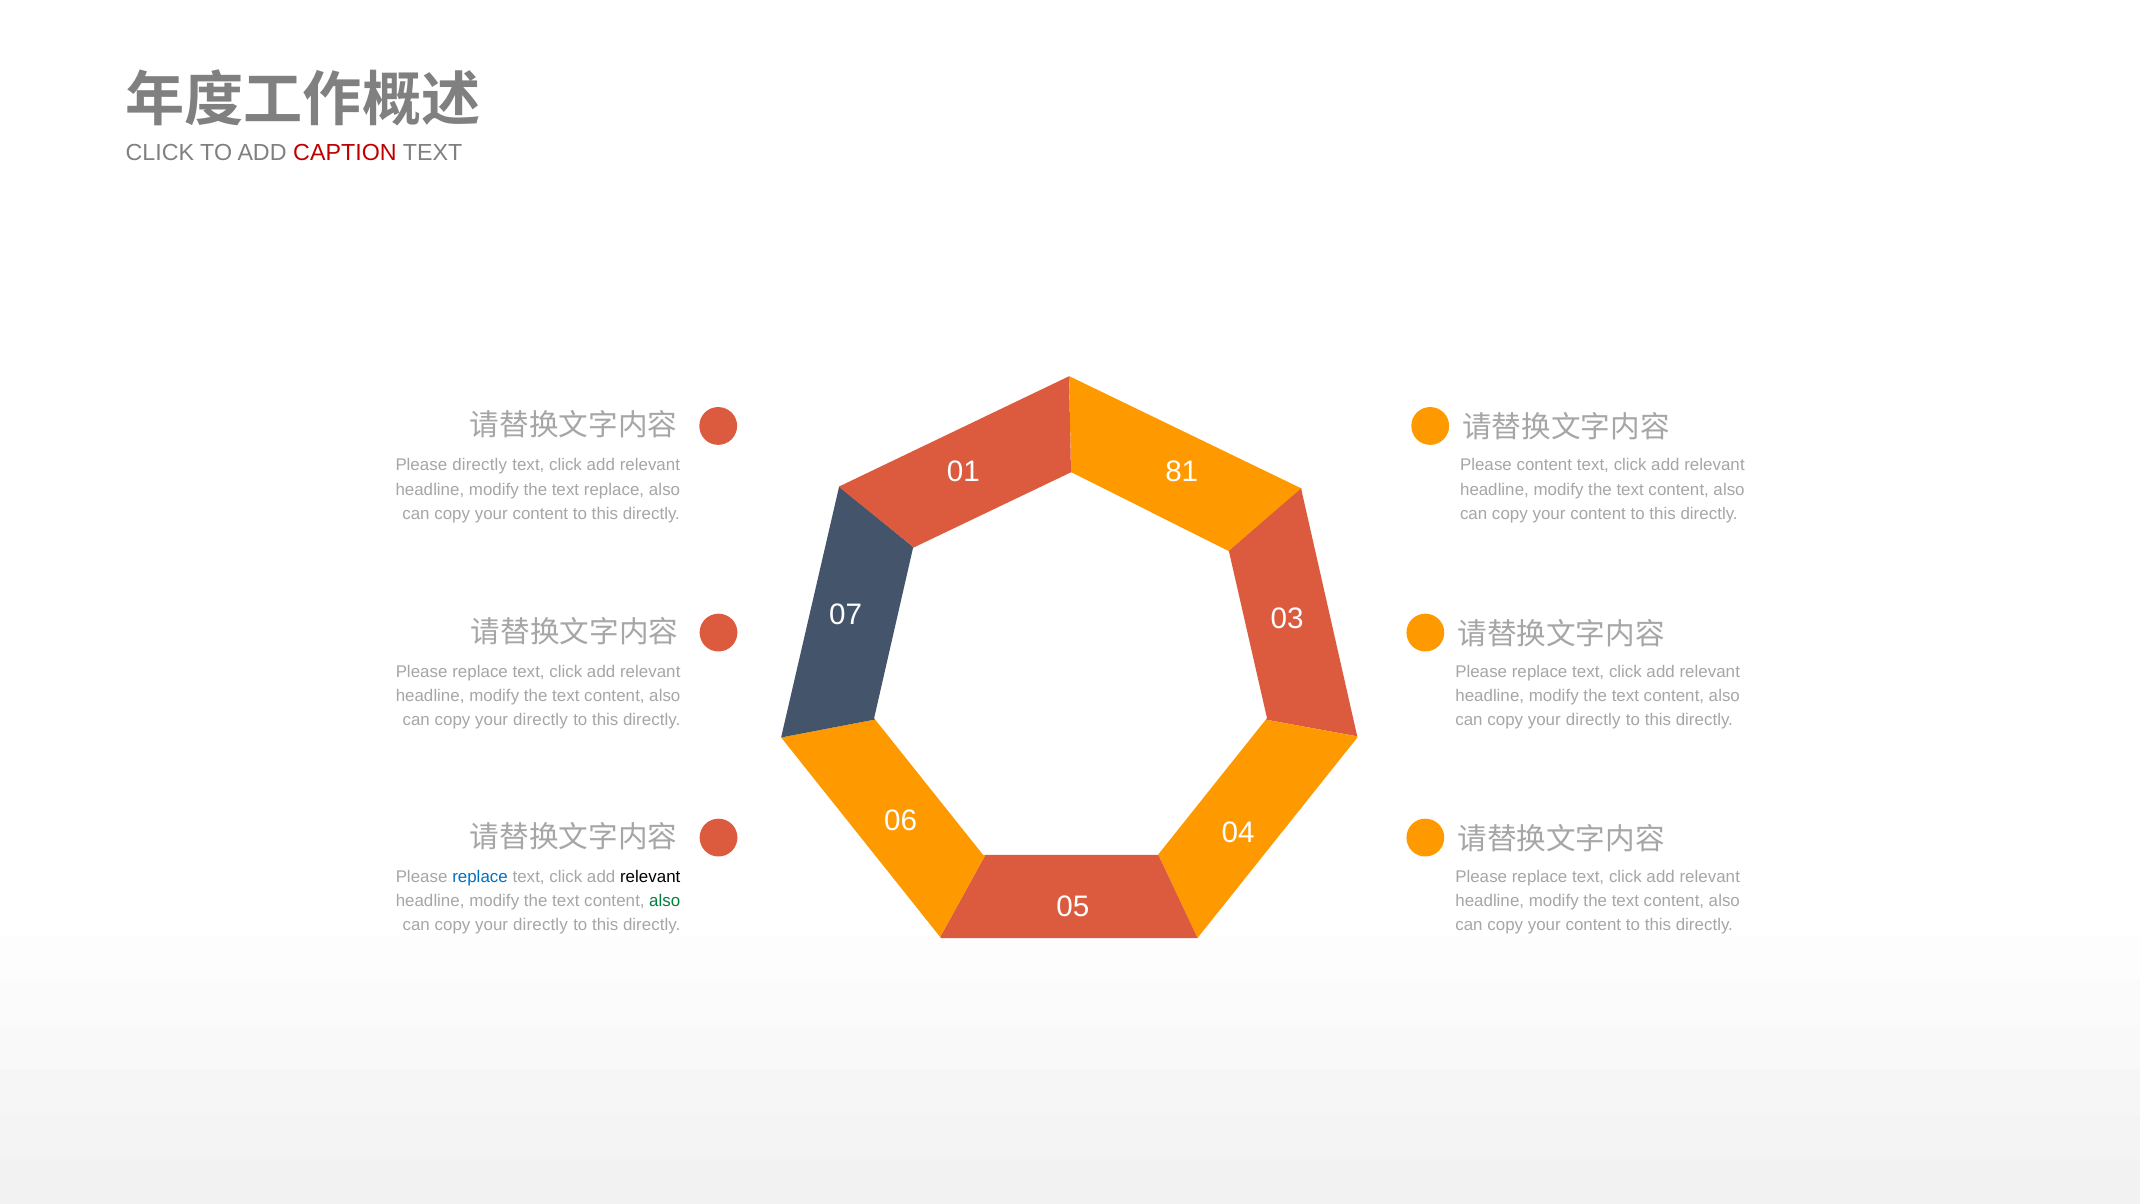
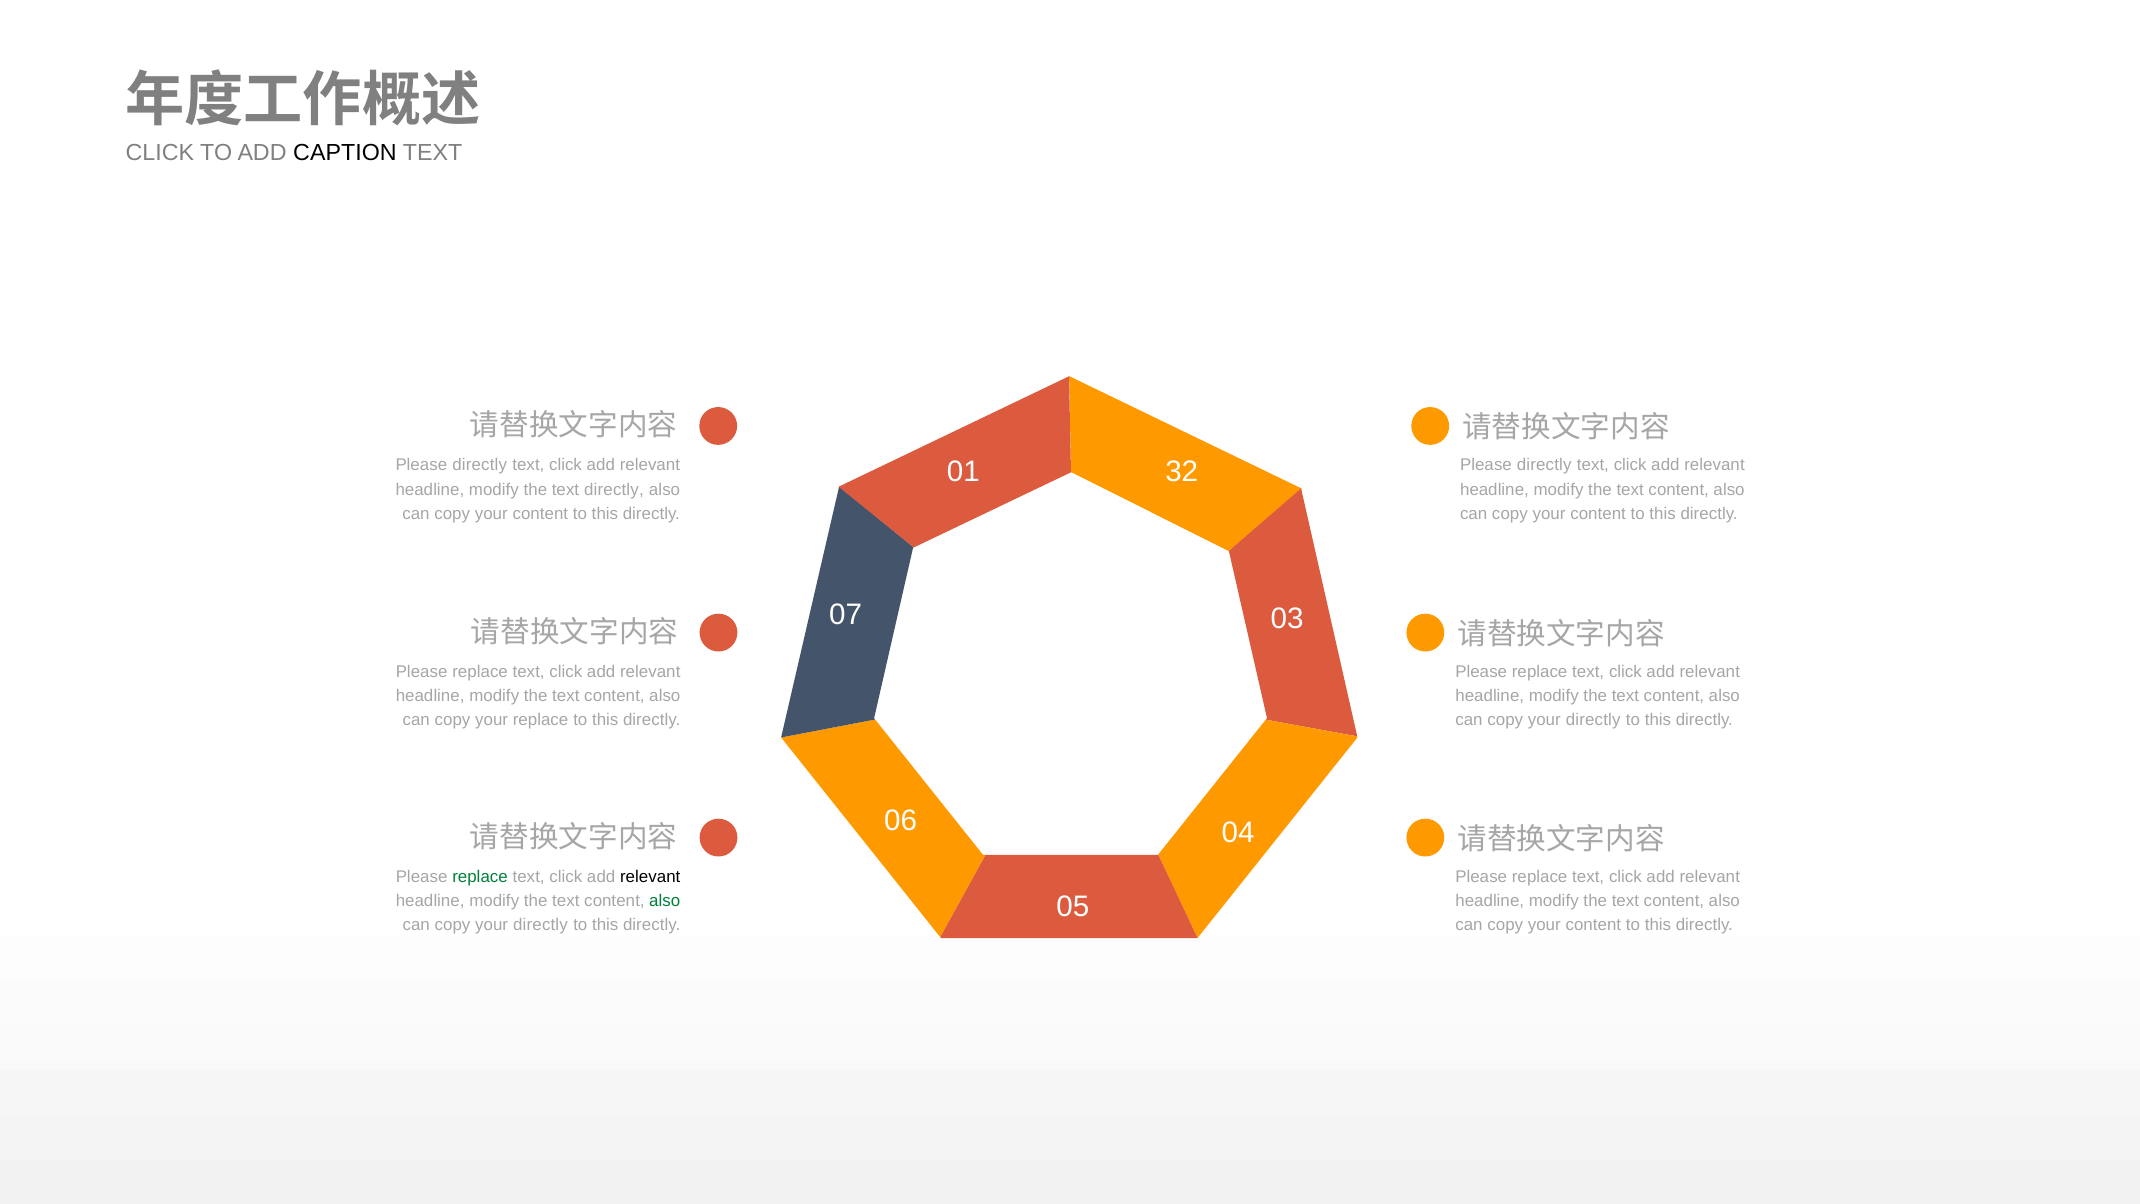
CAPTION colour: red -> black
content at (1544, 465): content -> directly
81: 81 -> 32
text replace: replace -> directly
directly at (541, 720): directly -> replace
replace at (480, 877) colour: blue -> green
